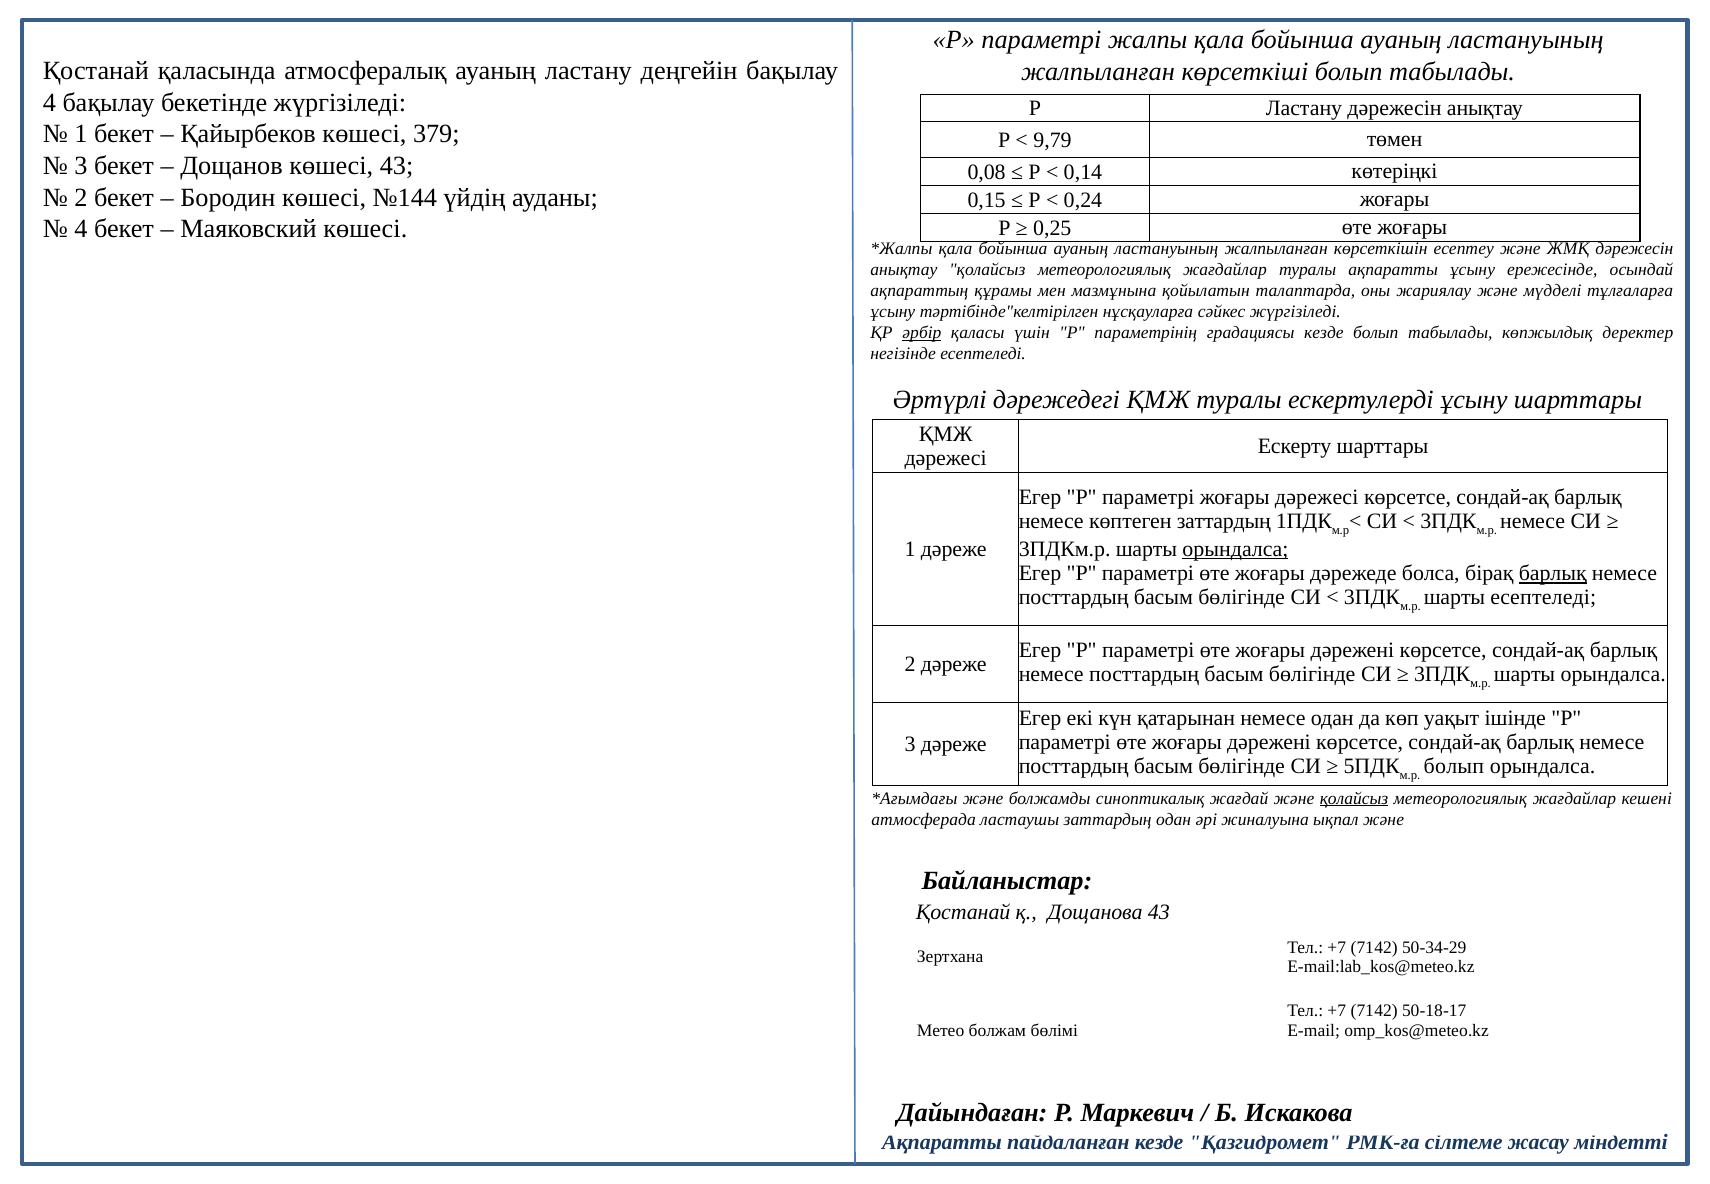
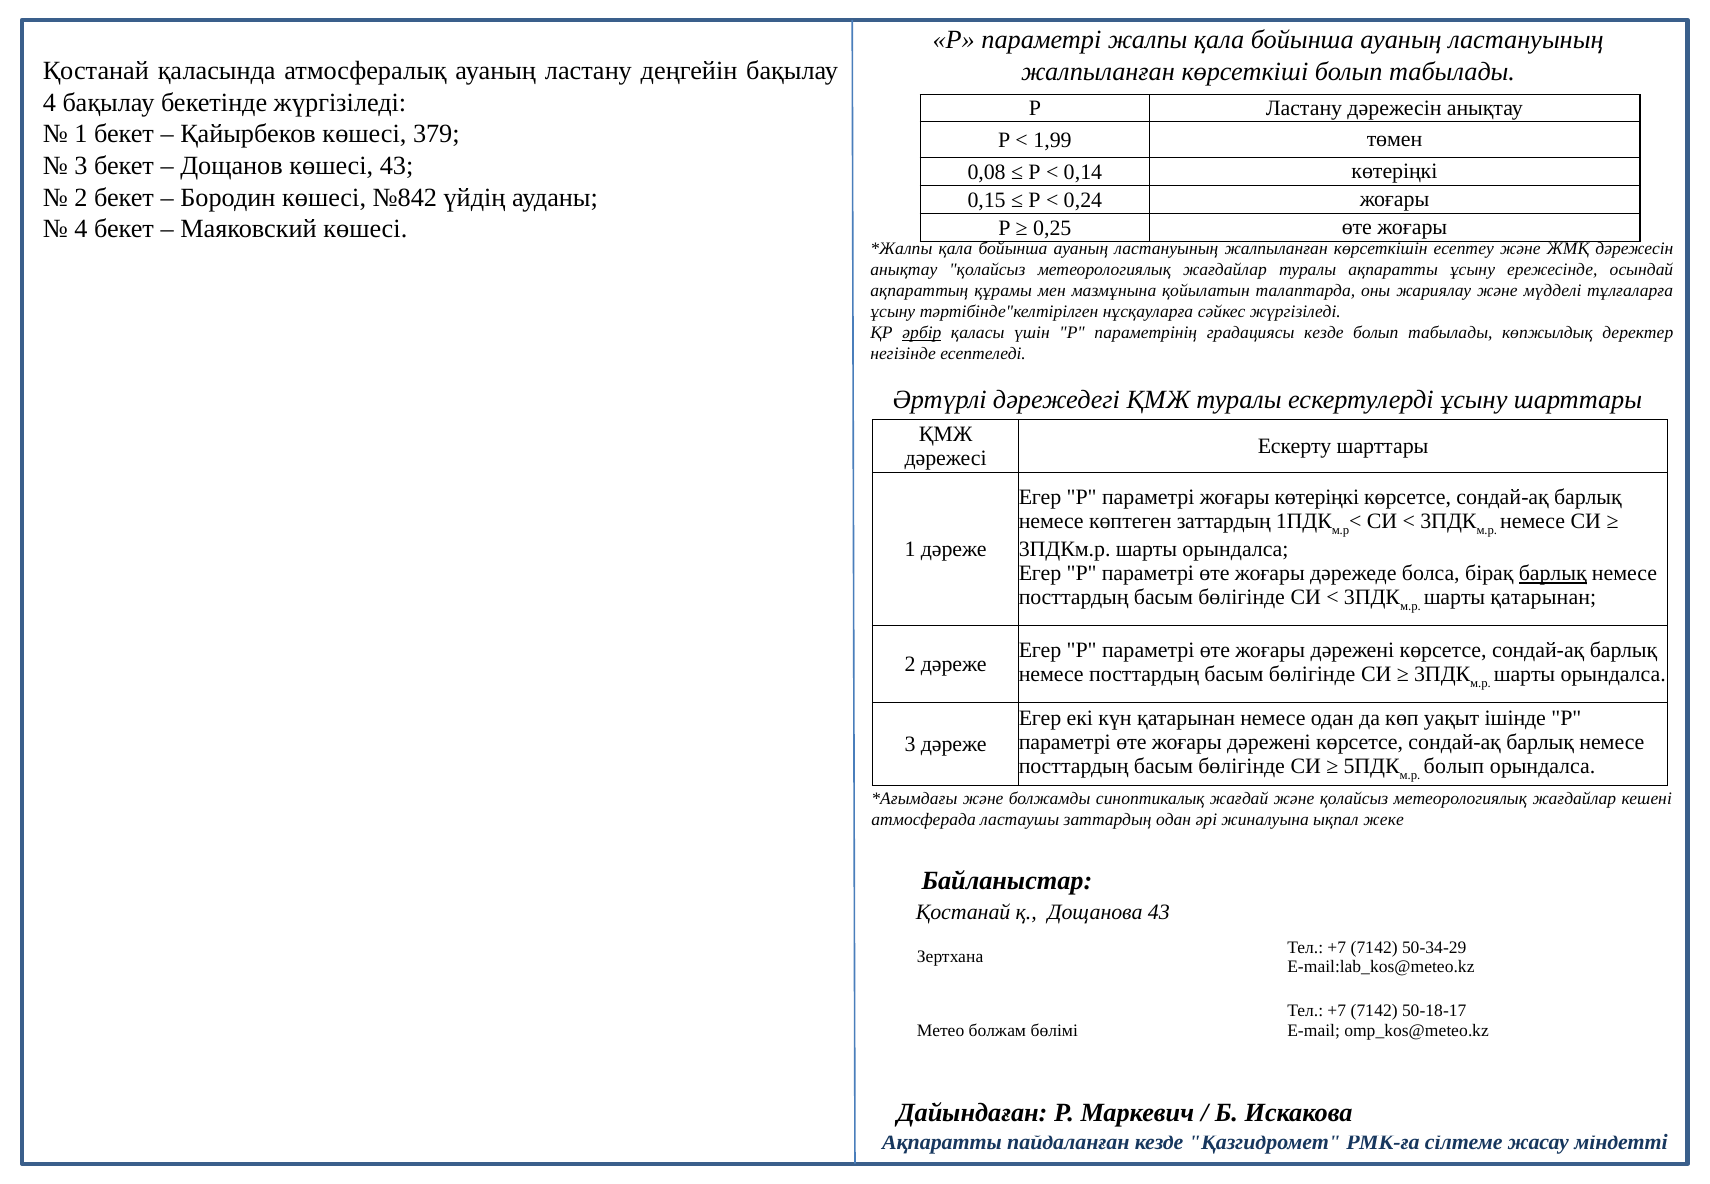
9,79: 9,79 -> 1,99
№144: №144 -> №842
жоғары дәрежесі: дәрежесі -> көтеріңкі
орындалса at (1235, 549) underline: present -> none
шарты есептеледі: есептеледі -> қатарынан
қолайсыз at (1354, 798) underline: present -> none
ықпал және: және -> жеке
